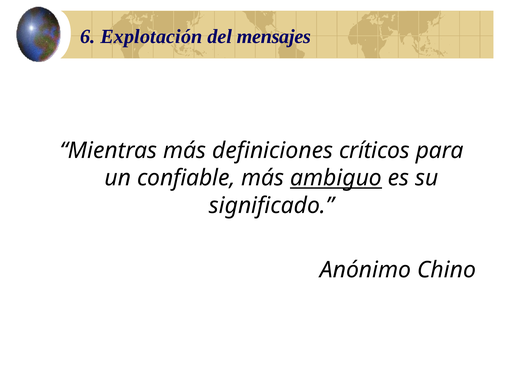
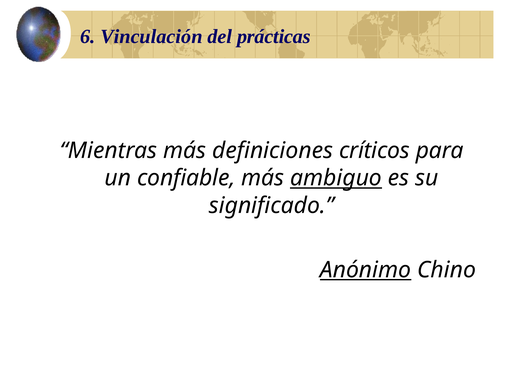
Explotación: Explotación -> Vinculación
mensajes: mensajes -> prácticas
Anónimo underline: none -> present
